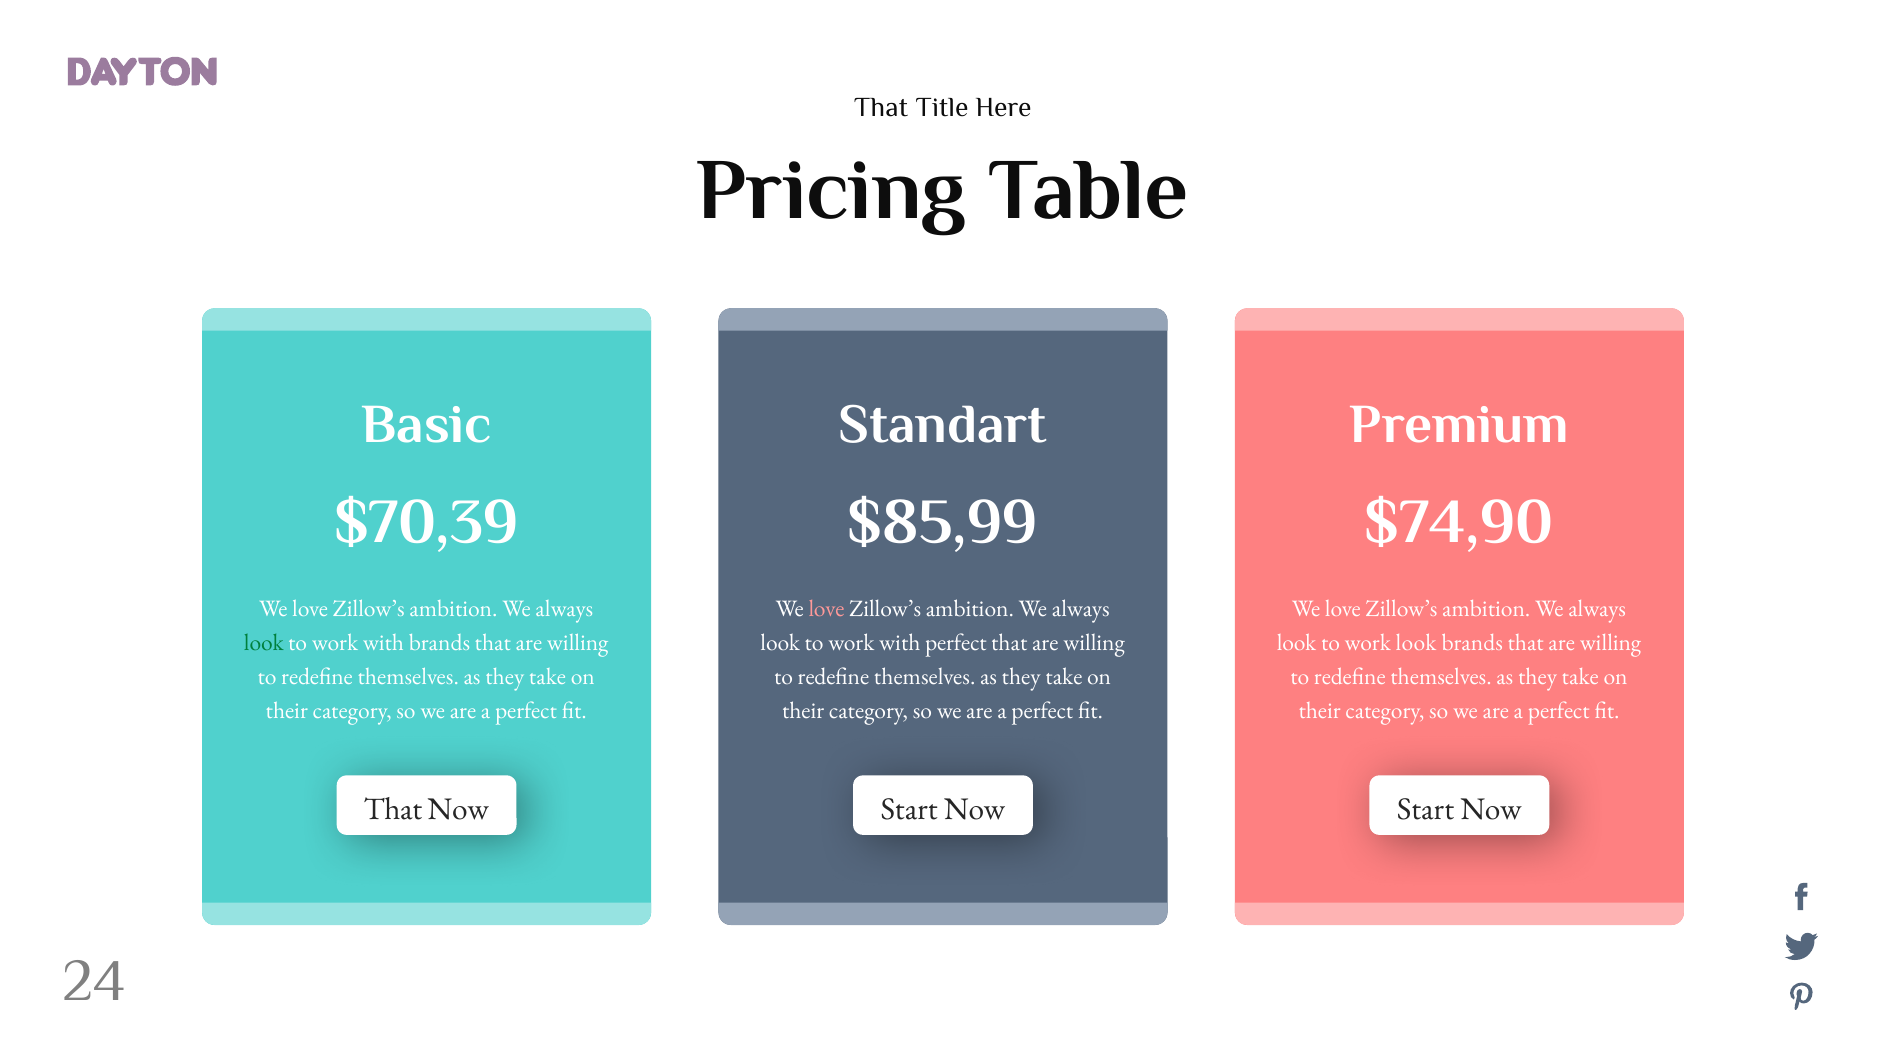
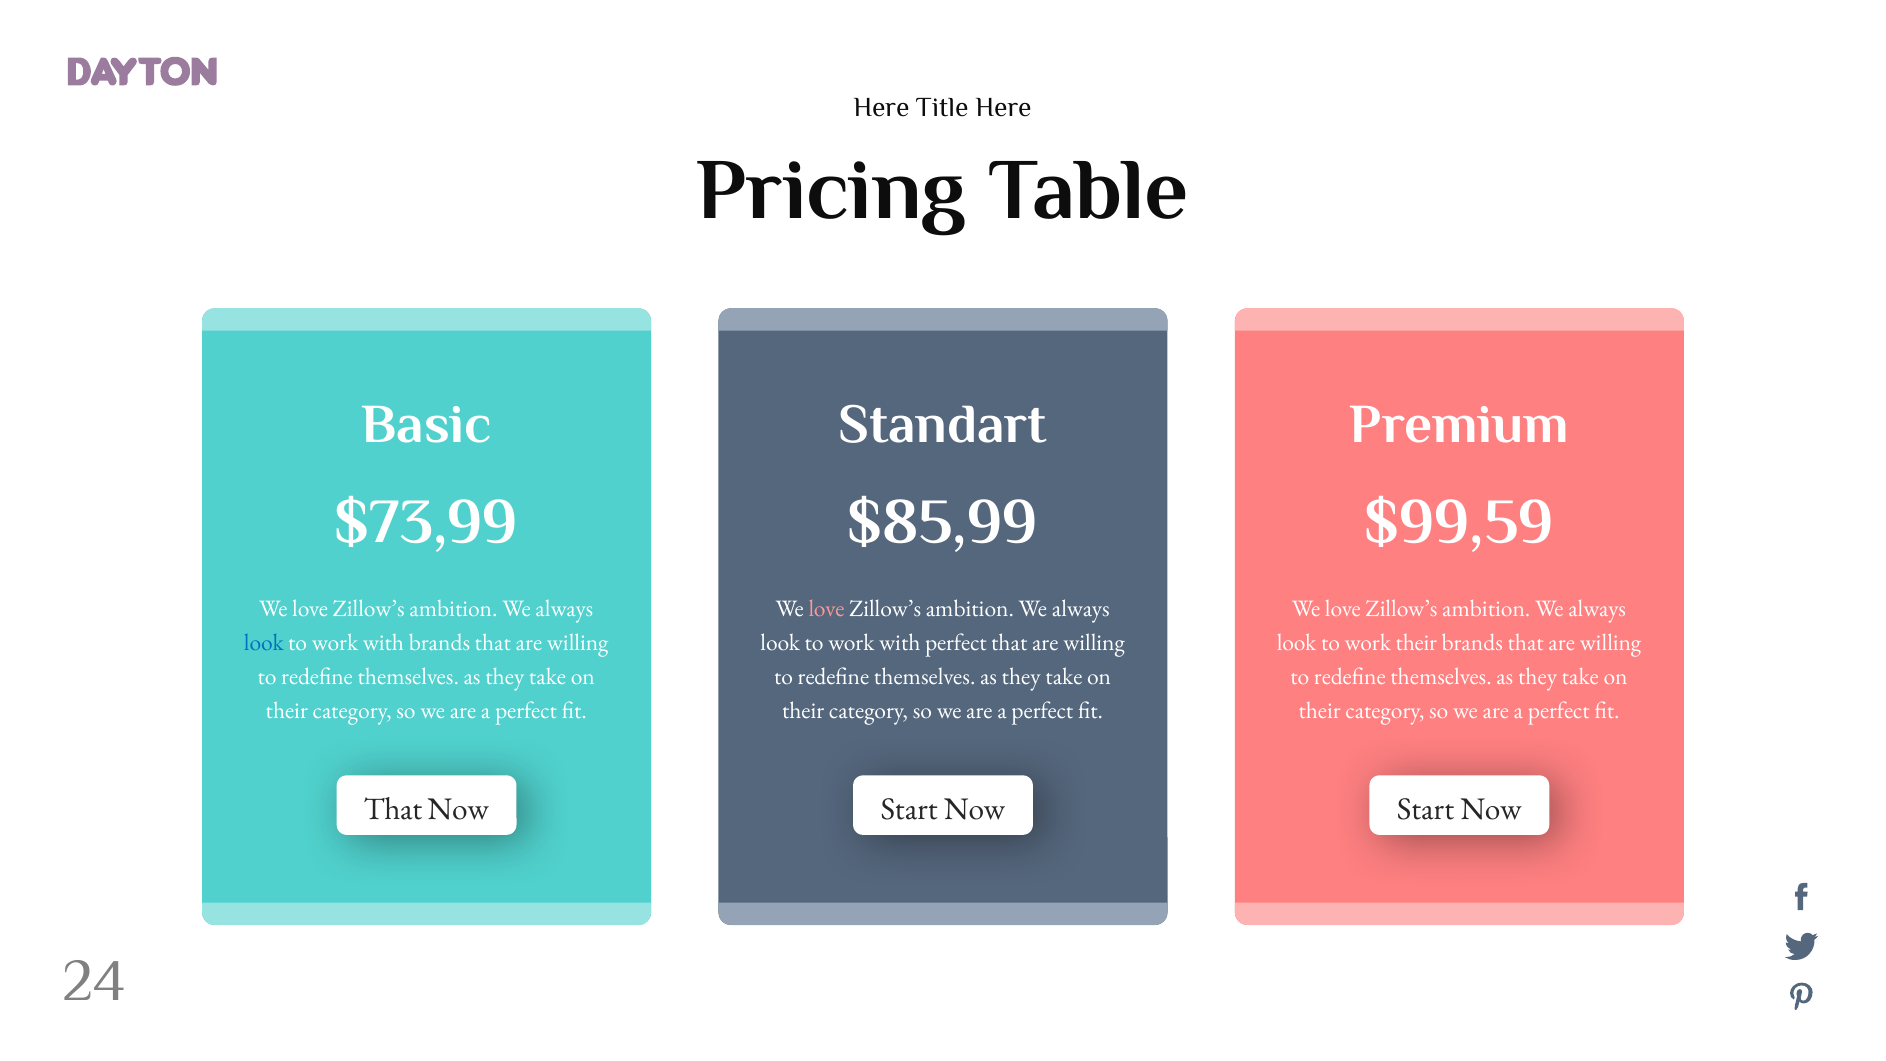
That at (881, 107): That -> Here
$70,39: $70,39 -> $73,99
$74,90: $74,90 -> $99,59
look at (264, 643) colour: green -> blue
work look: look -> their
